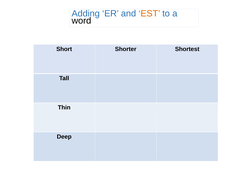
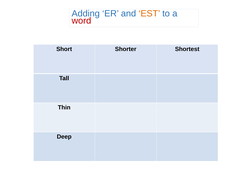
word colour: black -> red
